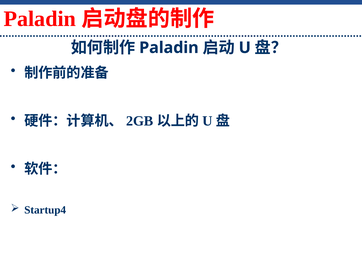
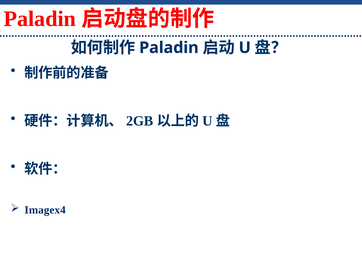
Startup4: Startup4 -> Imagex4
